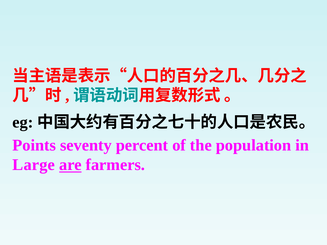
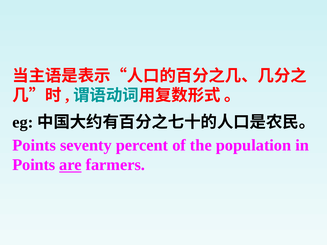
Large at (34, 165): Large -> Points
